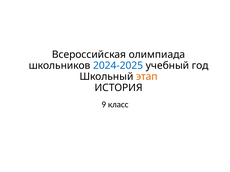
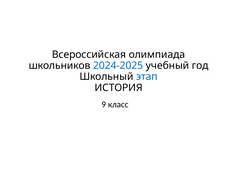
этап colour: orange -> blue
